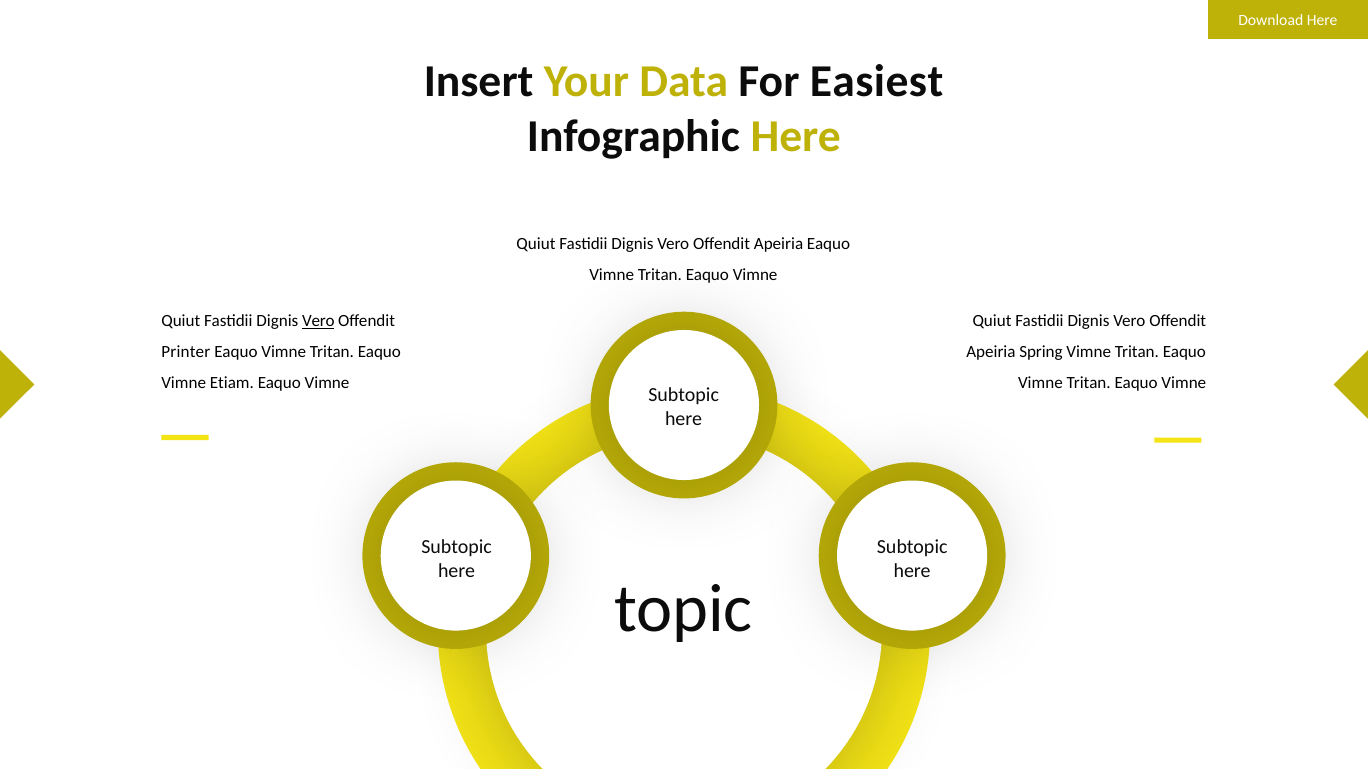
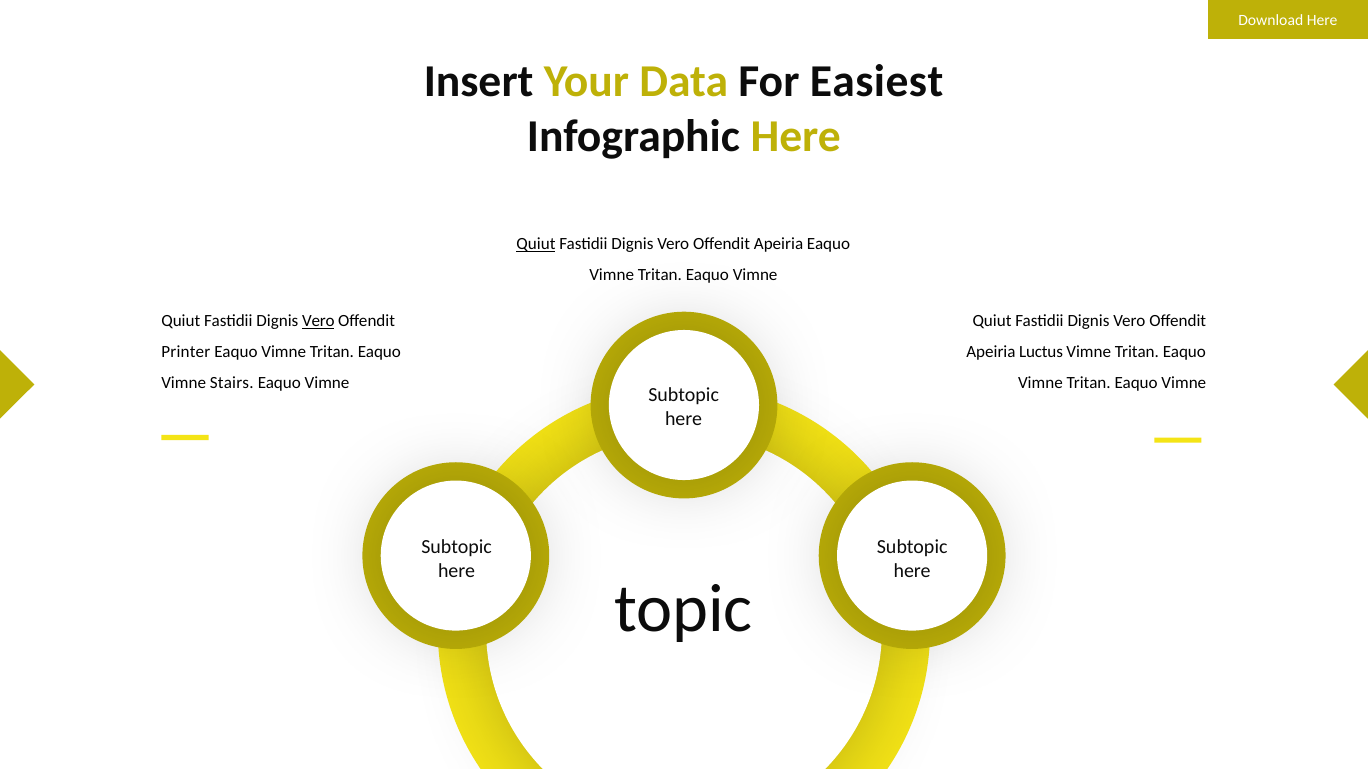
Quiut at (536, 244) underline: none -> present
Spring: Spring -> Luctus
Etiam: Etiam -> Stairs
